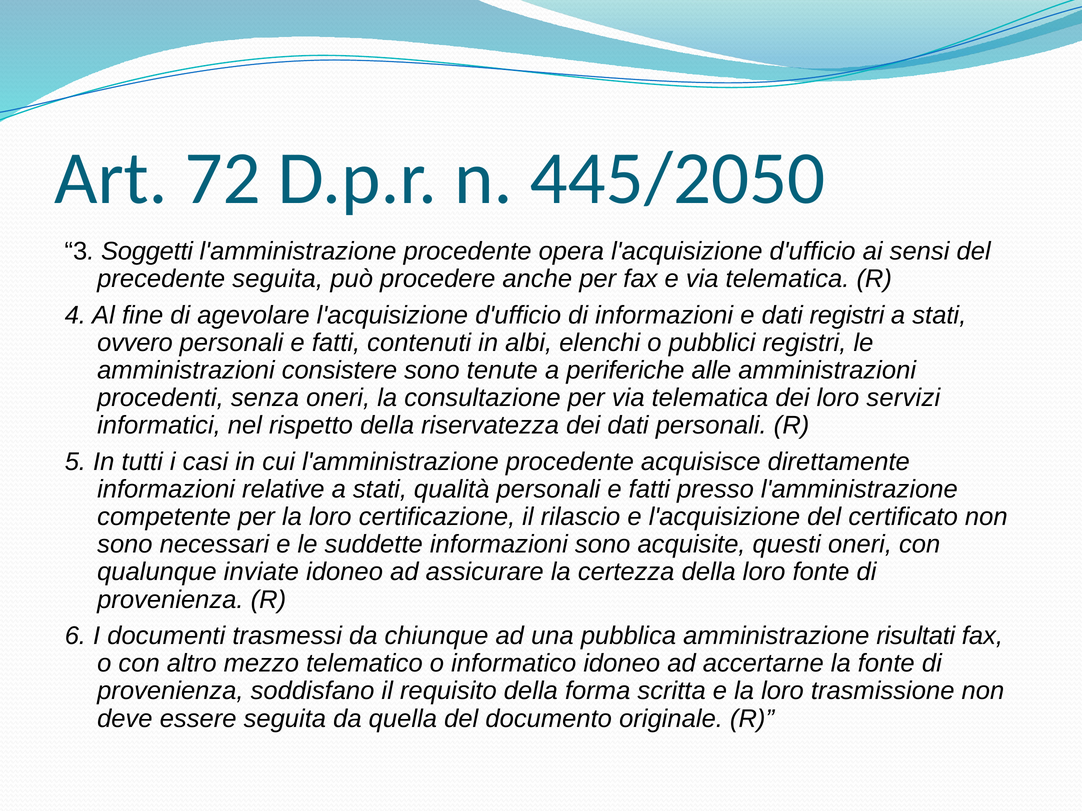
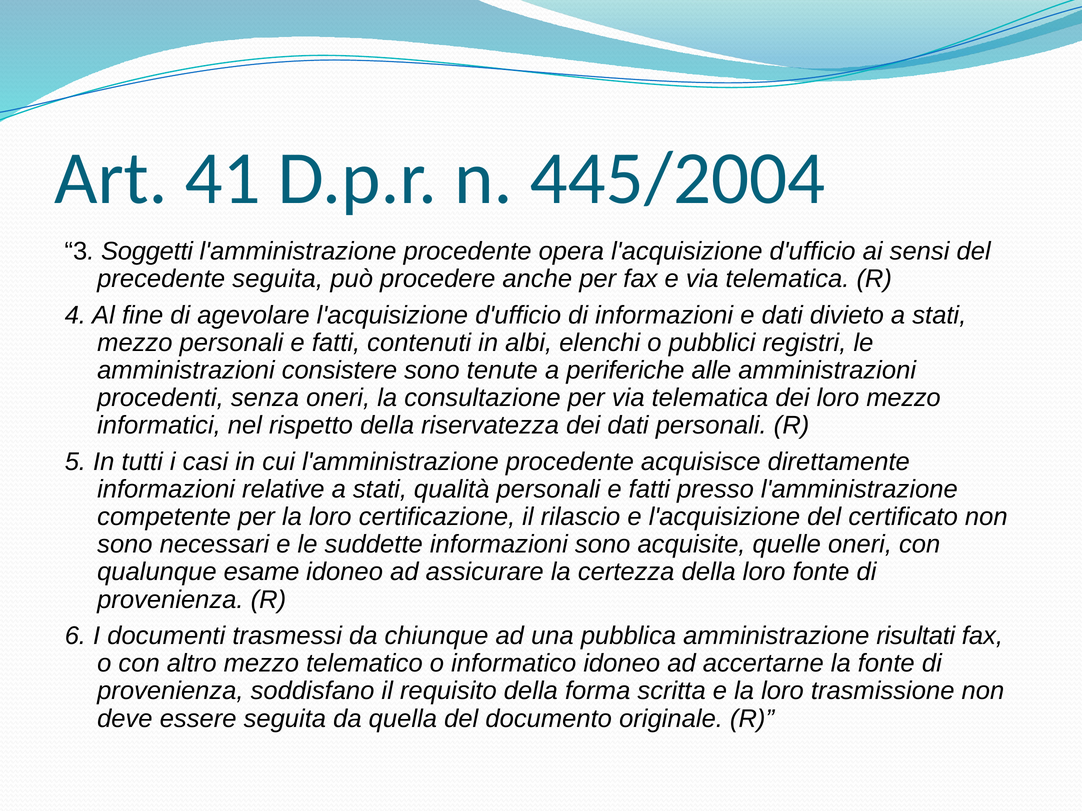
72: 72 -> 41
445/2050: 445/2050 -> 445/2004
dati registri: registri -> divieto
ovvero at (135, 343): ovvero -> mezzo
loro servizi: servizi -> mezzo
questi: questi -> quelle
inviate: inviate -> esame
